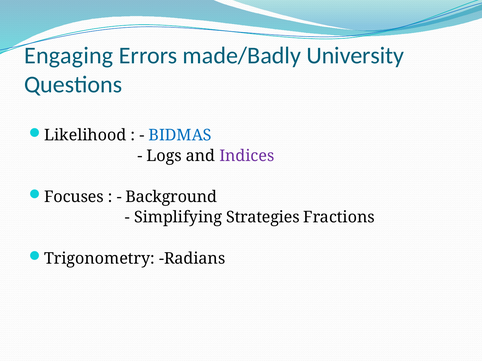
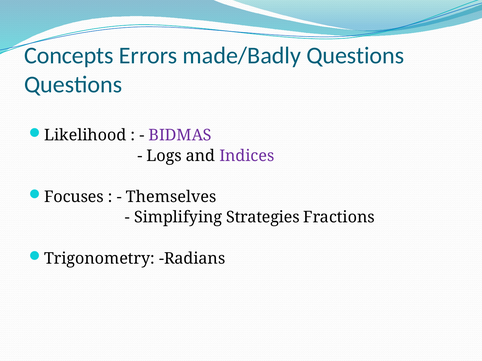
Engaging: Engaging -> Concepts
made/Badly University: University -> Questions
BIDMAS colour: blue -> purple
Background: Background -> Themselves
